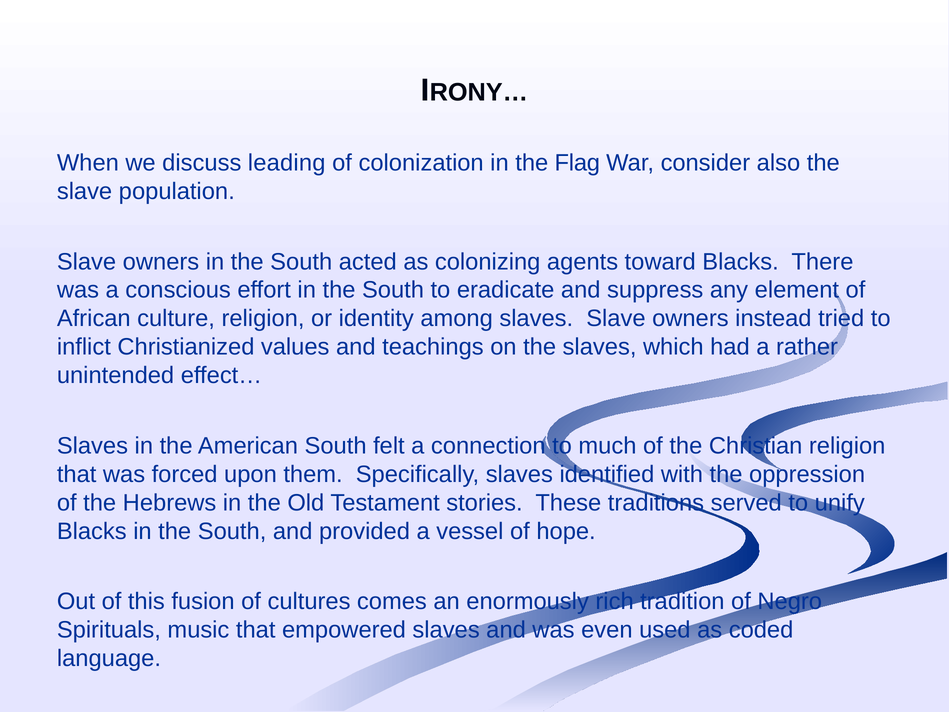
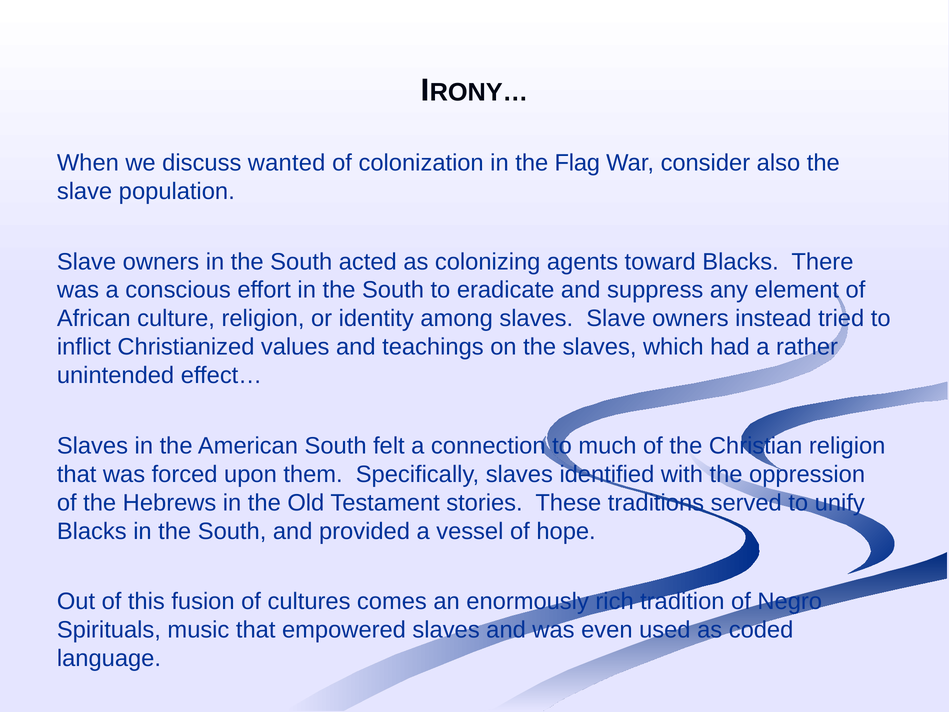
leading: leading -> wanted
